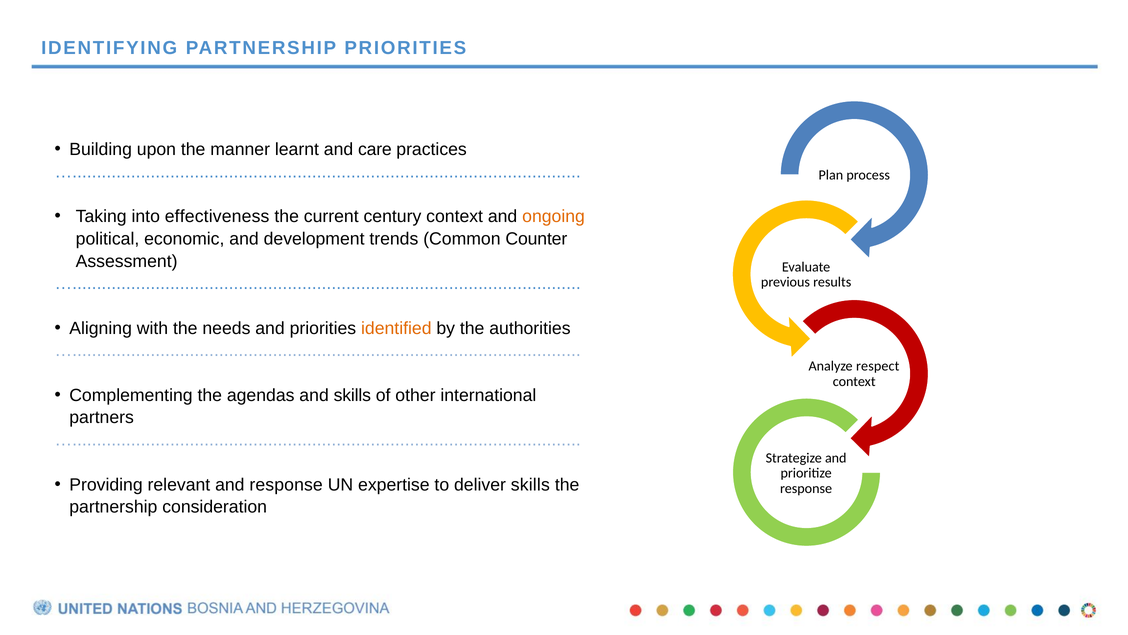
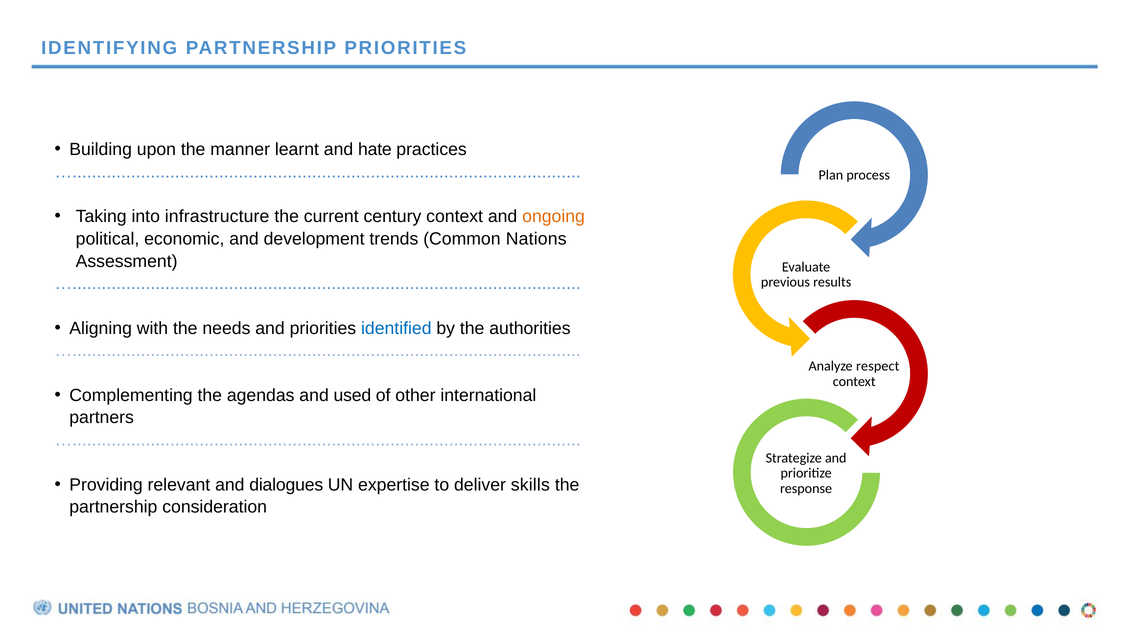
care: care -> hate
effectiveness: effectiveness -> infrastructure
Counter: Counter -> Nations
identified colour: orange -> blue
and skills: skills -> used
and response: response -> dialogues
